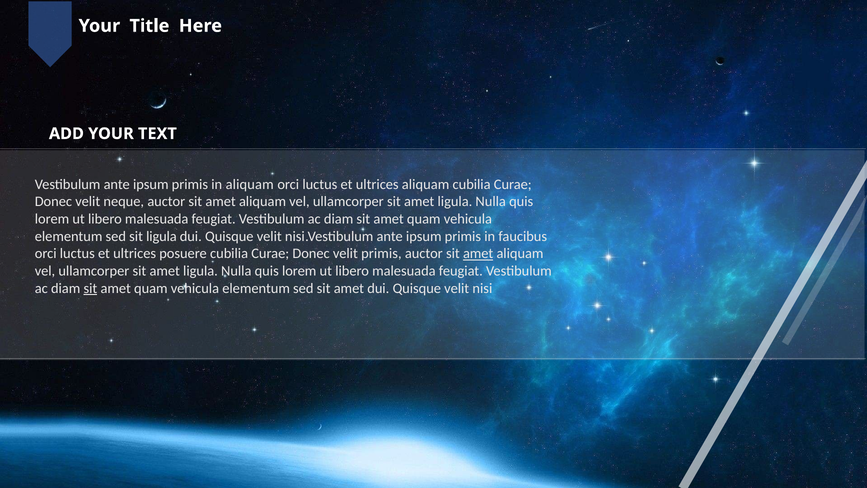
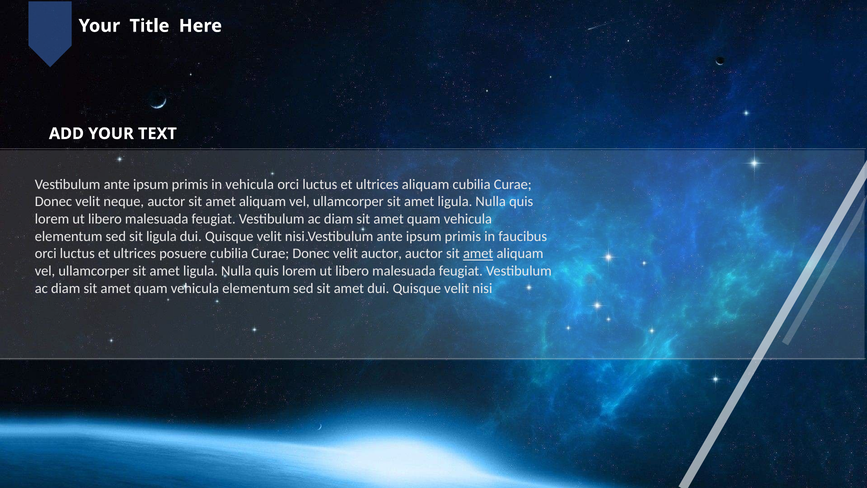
in aliquam: aliquam -> vehicula
velit primis: primis -> auctor
sit at (90, 288) underline: present -> none
